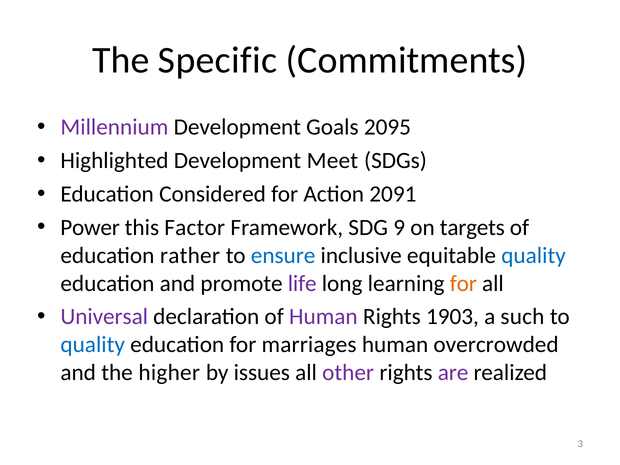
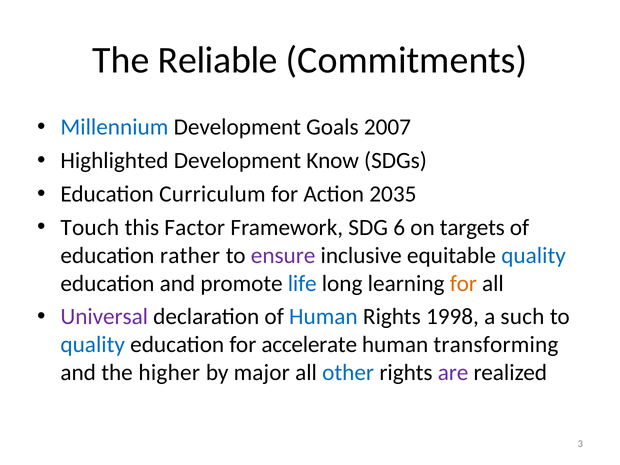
Specific: Specific -> Reliable
Millennium colour: purple -> blue
2095: 2095 -> 2007
Meet: Meet -> Know
Considered: Considered -> Curriculum
2091: 2091 -> 2035
Power: Power -> Touch
9: 9 -> 6
ensure colour: blue -> purple
life colour: purple -> blue
Human at (323, 317) colour: purple -> blue
1903: 1903 -> 1998
marriages: marriages -> accelerate
overcrowded: overcrowded -> transforming
issues: issues -> major
other colour: purple -> blue
